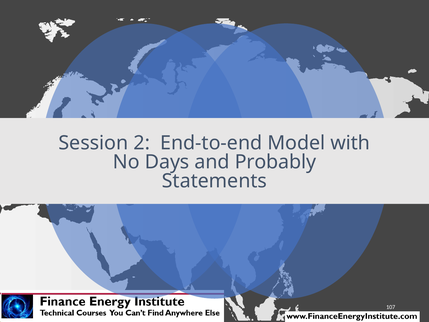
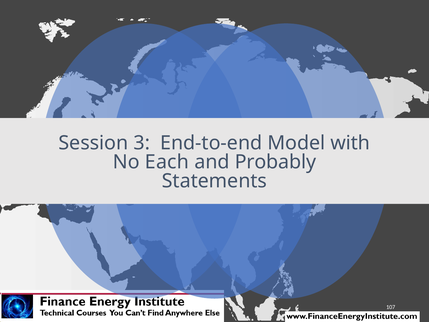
2: 2 -> 3
Days: Days -> Each
